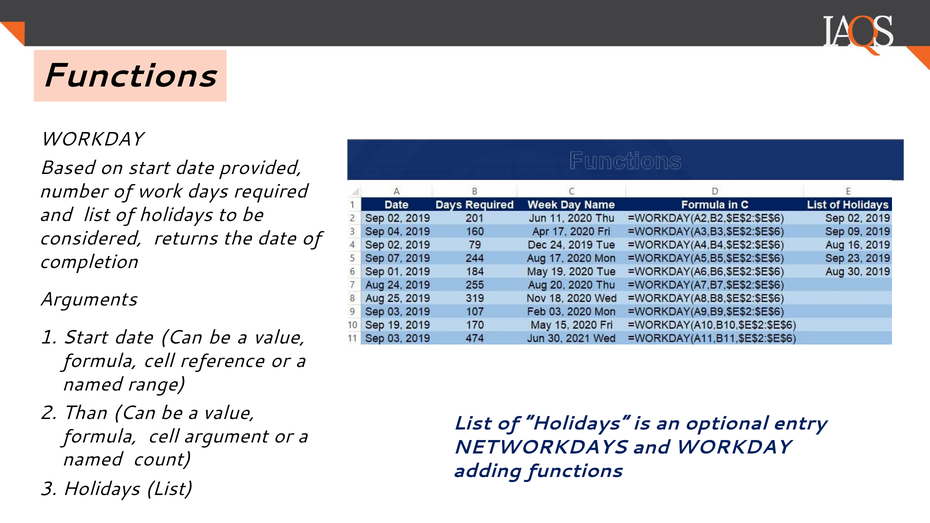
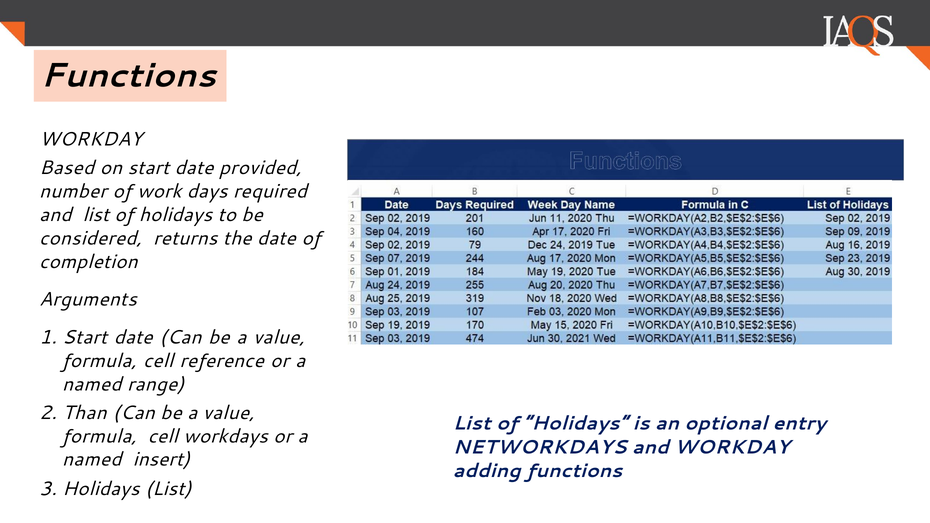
argument: argument -> workdays
count: count -> insert
